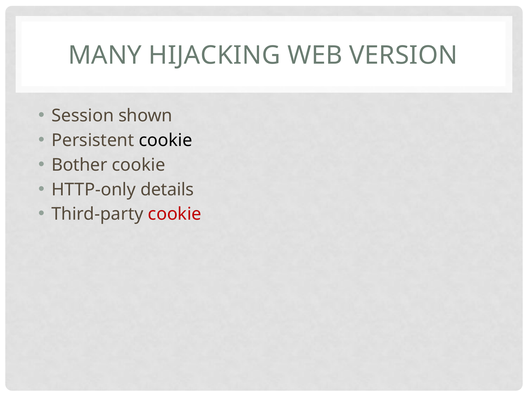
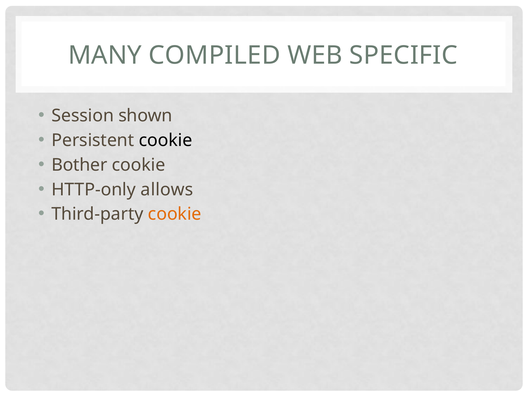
HIJACKING: HIJACKING -> COMPILED
VERSION: VERSION -> SPECIFIC
details: details -> allows
cookie at (175, 214) colour: red -> orange
